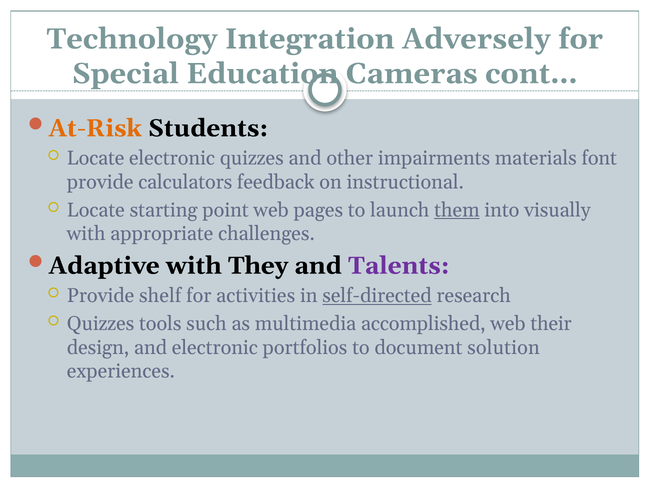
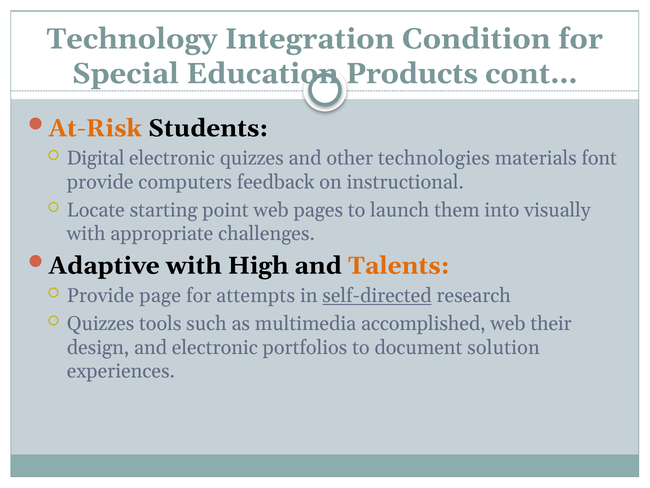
Adversely: Adversely -> Condition
Cameras: Cameras -> Products
Locate at (96, 158): Locate -> Digital
impairments: impairments -> technologies
calculators: calculators -> computers
them underline: present -> none
They: They -> High
Talents colour: purple -> orange
shelf: shelf -> page
activities: activities -> attempts
